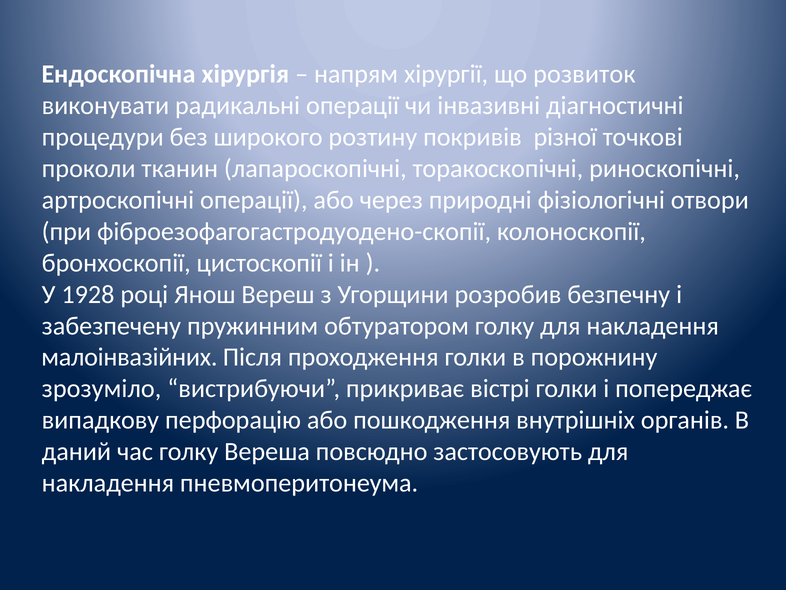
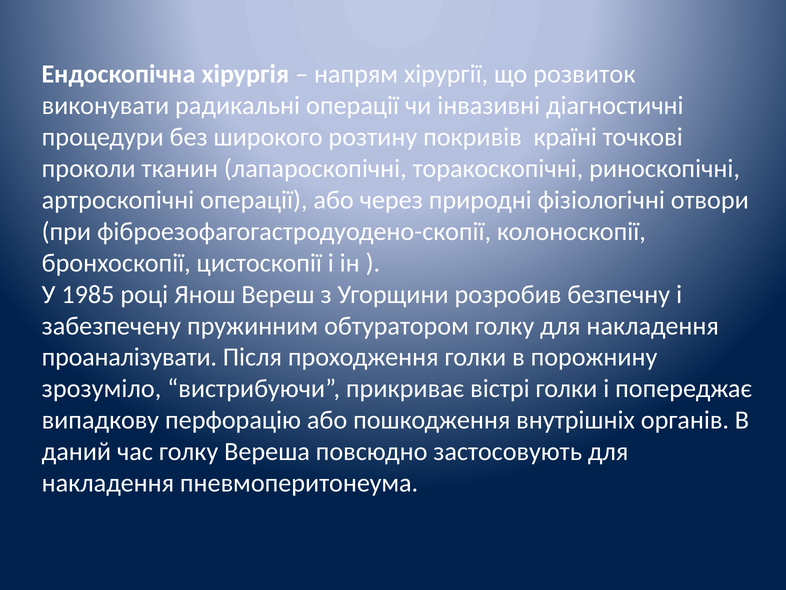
різної: різної -> країні
1928: 1928 -> 1985
малоінвазійних: малоінвазійних -> проаналізувати
